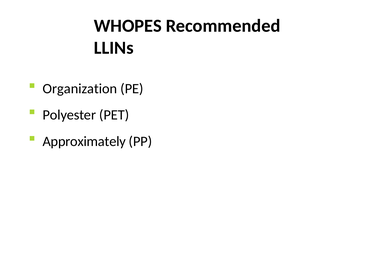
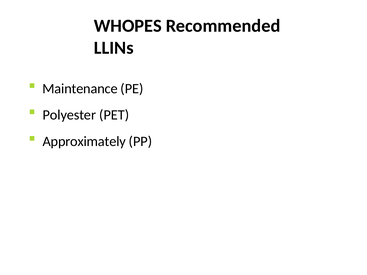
Organization: Organization -> Maintenance
